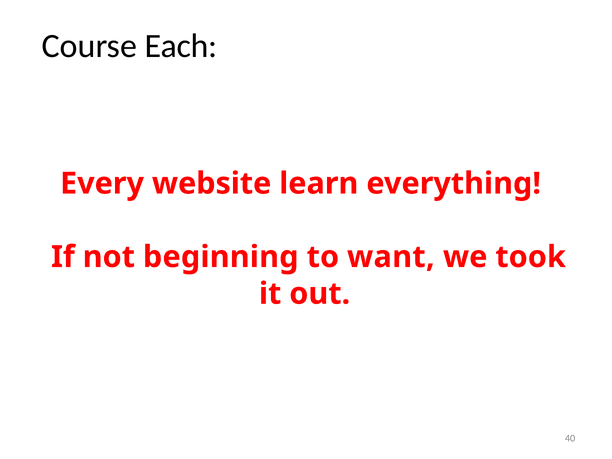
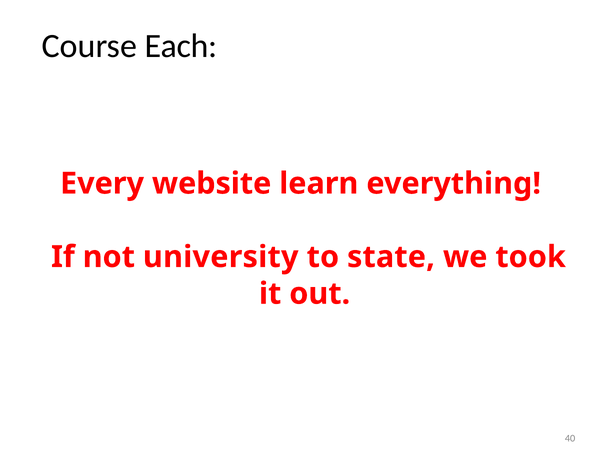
beginning: beginning -> university
want: want -> state
